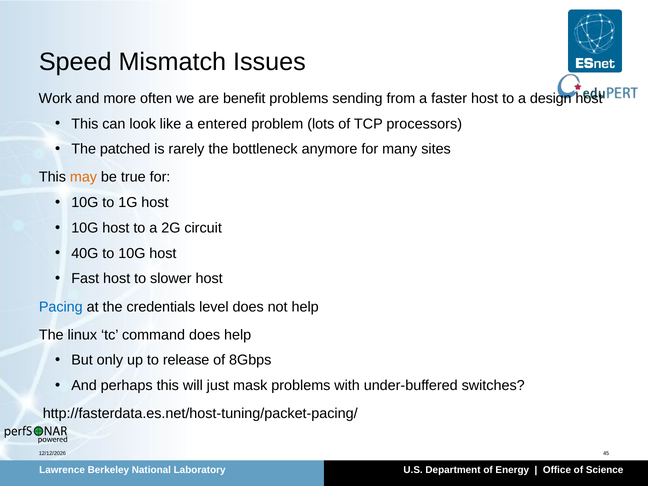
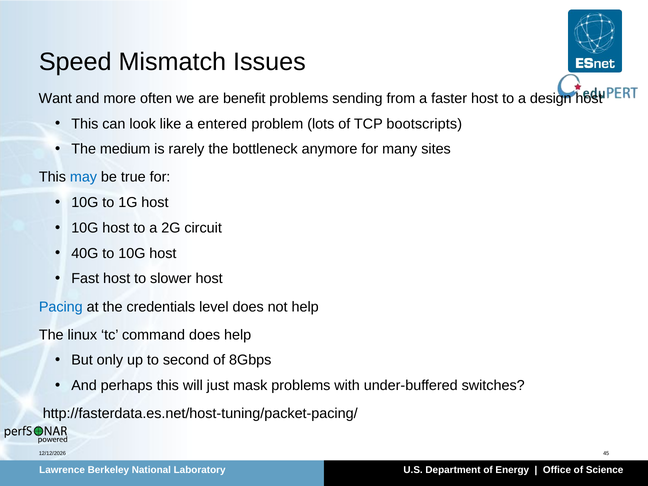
Work: Work -> Want
processors: processors -> bootscripts
patched: patched -> medium
may colour: orange -> blue
release: release -> second
